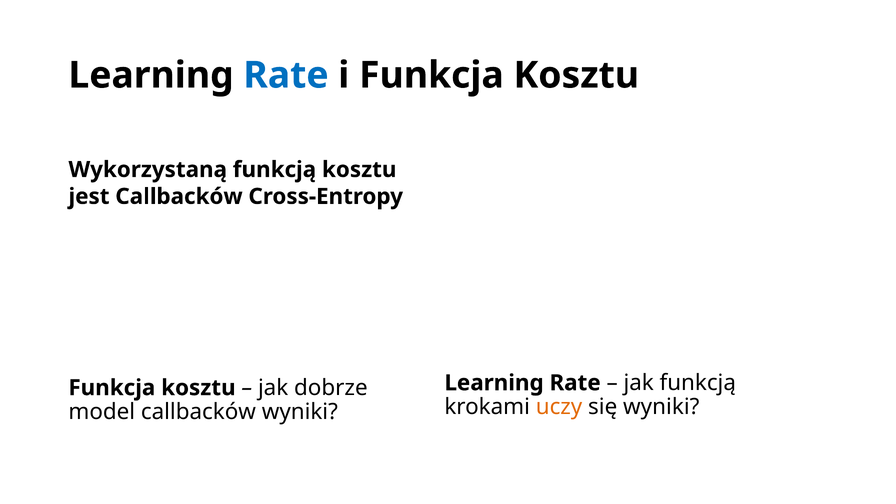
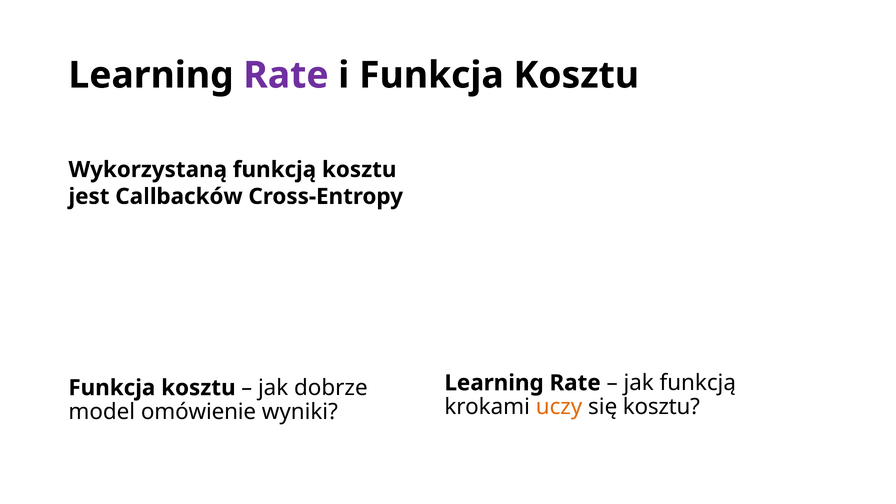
Rate at (286, 75) colour: blue -> purple
się wyniki: wyniki -> kosztu
model callbacków: callbacków -> omówienie
